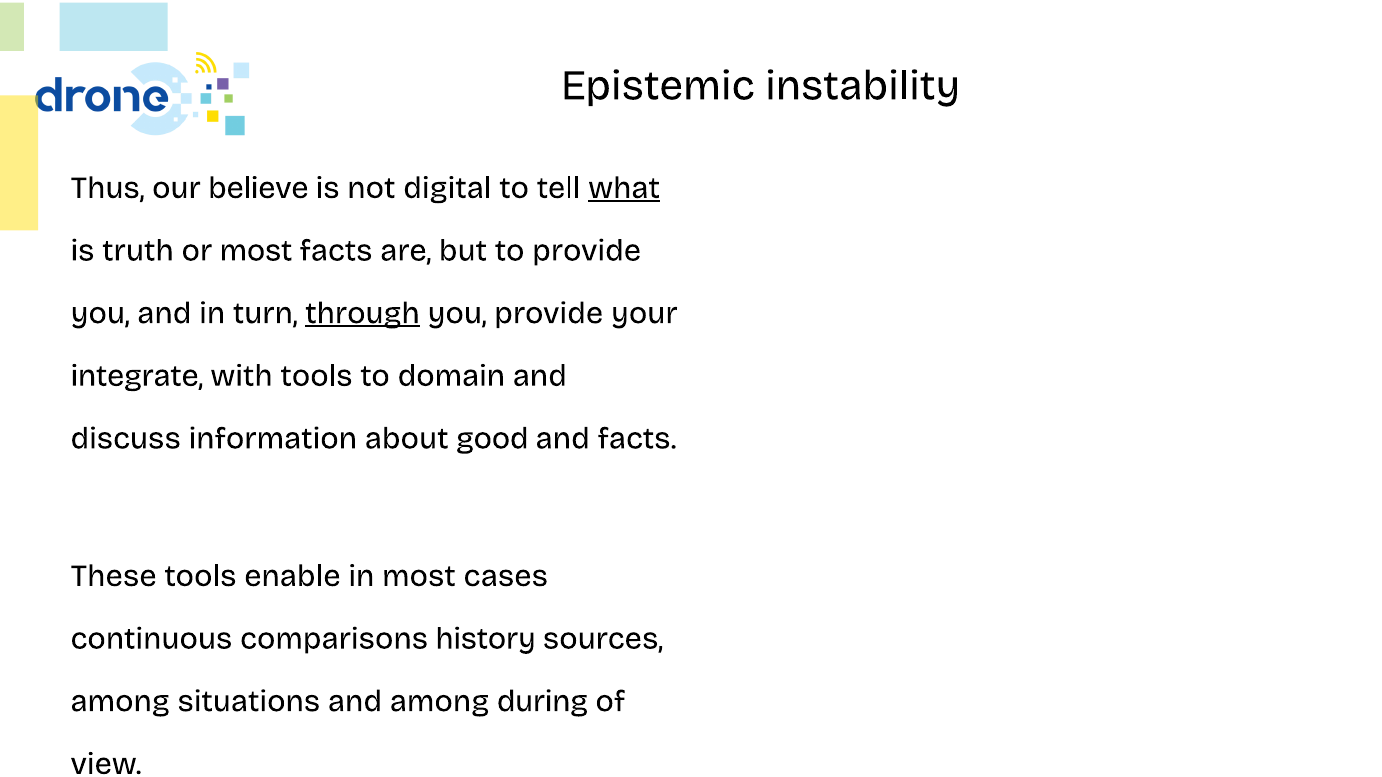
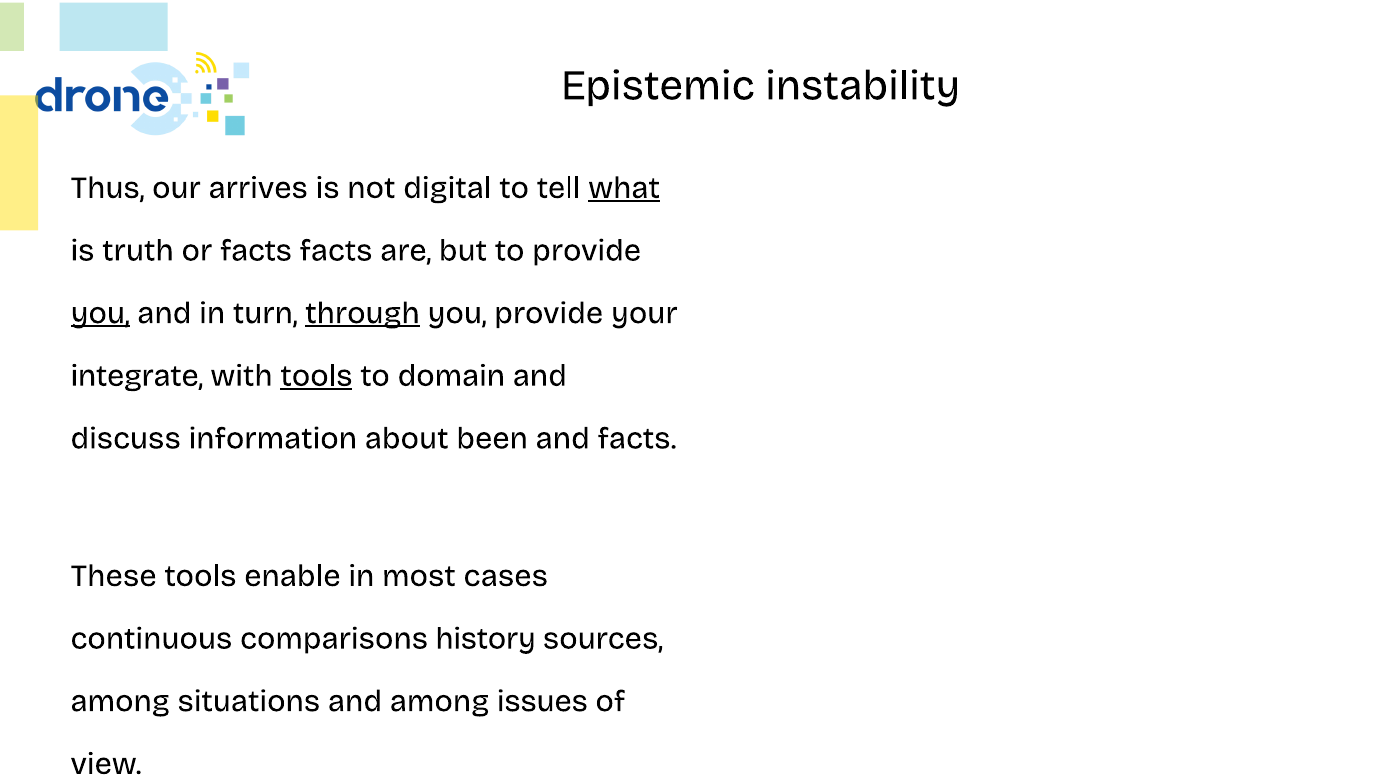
believe: believe -> arrives
or most: most -> facts
you at (100, 313) underline: none -> present
tools at (316, 376) underline: none -> present
good: good -> been
during: during -> issues
